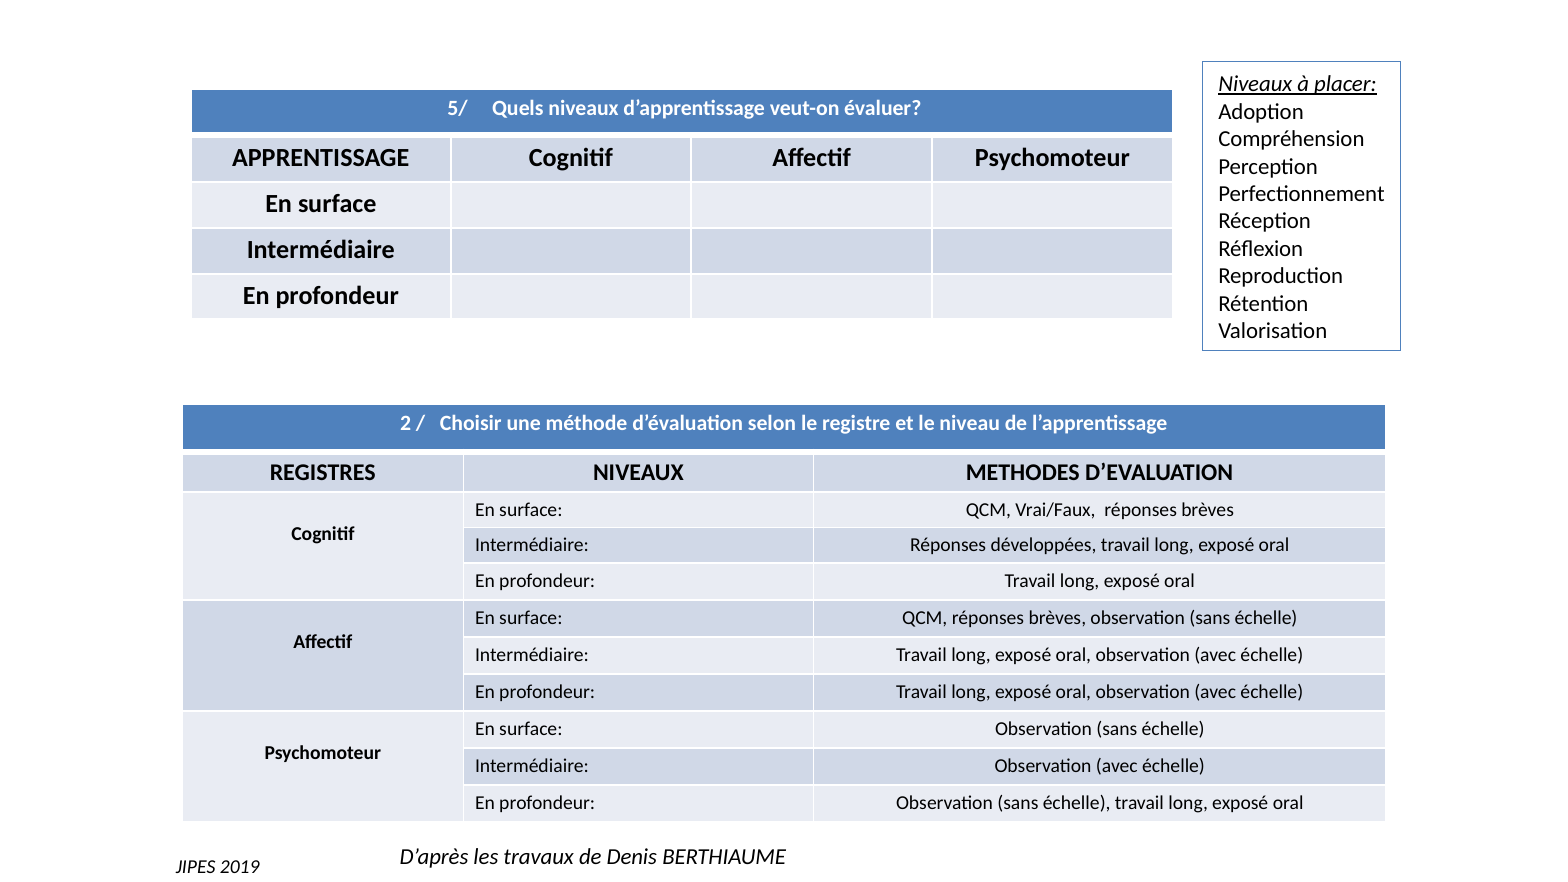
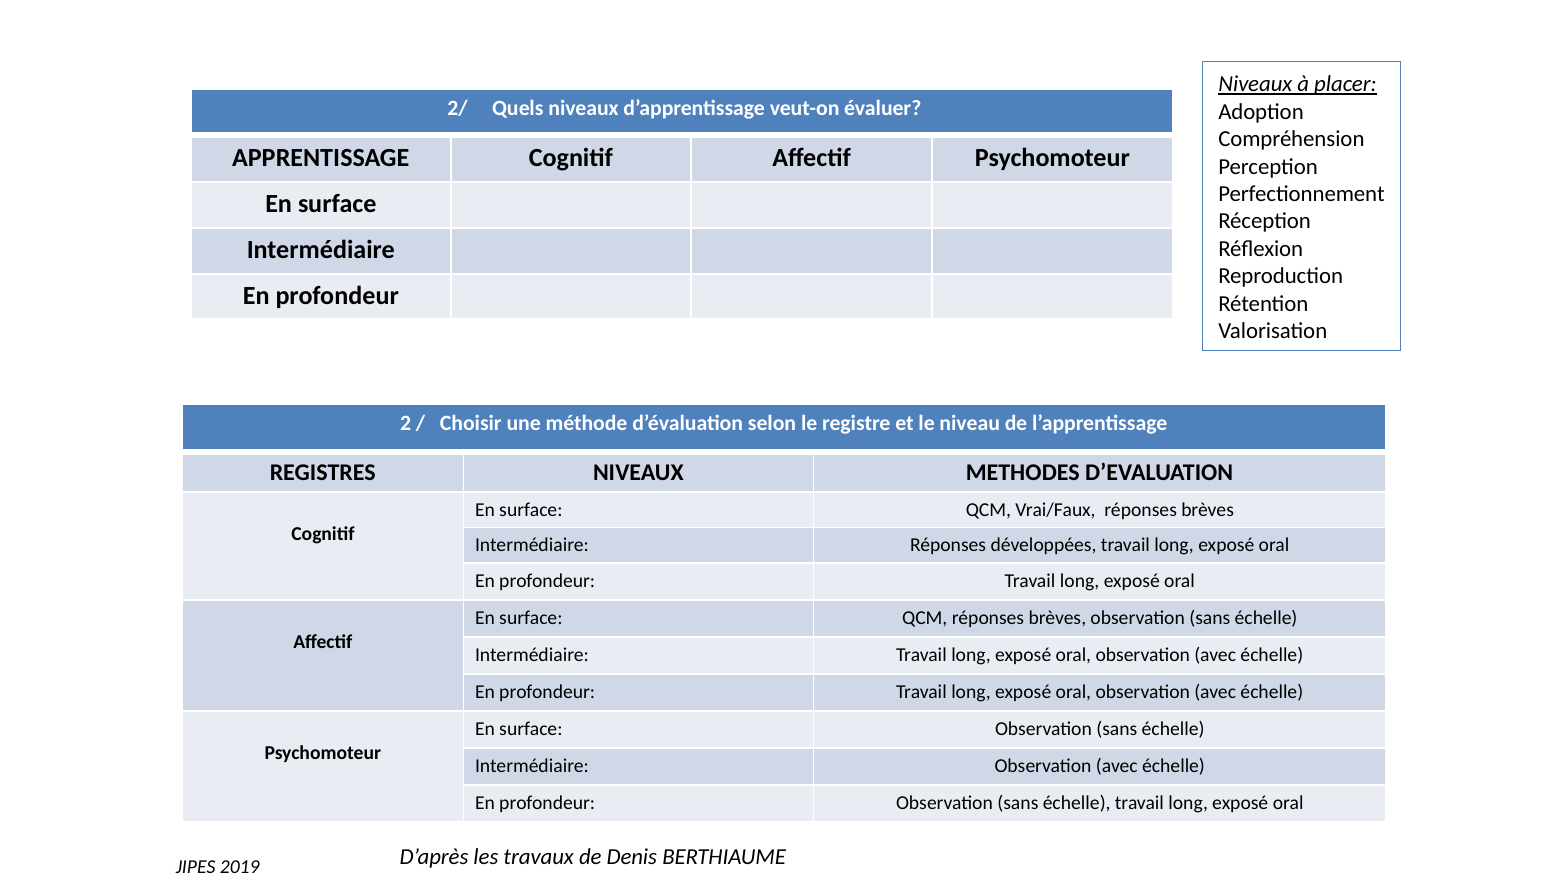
5/: 5/ -> 2/
